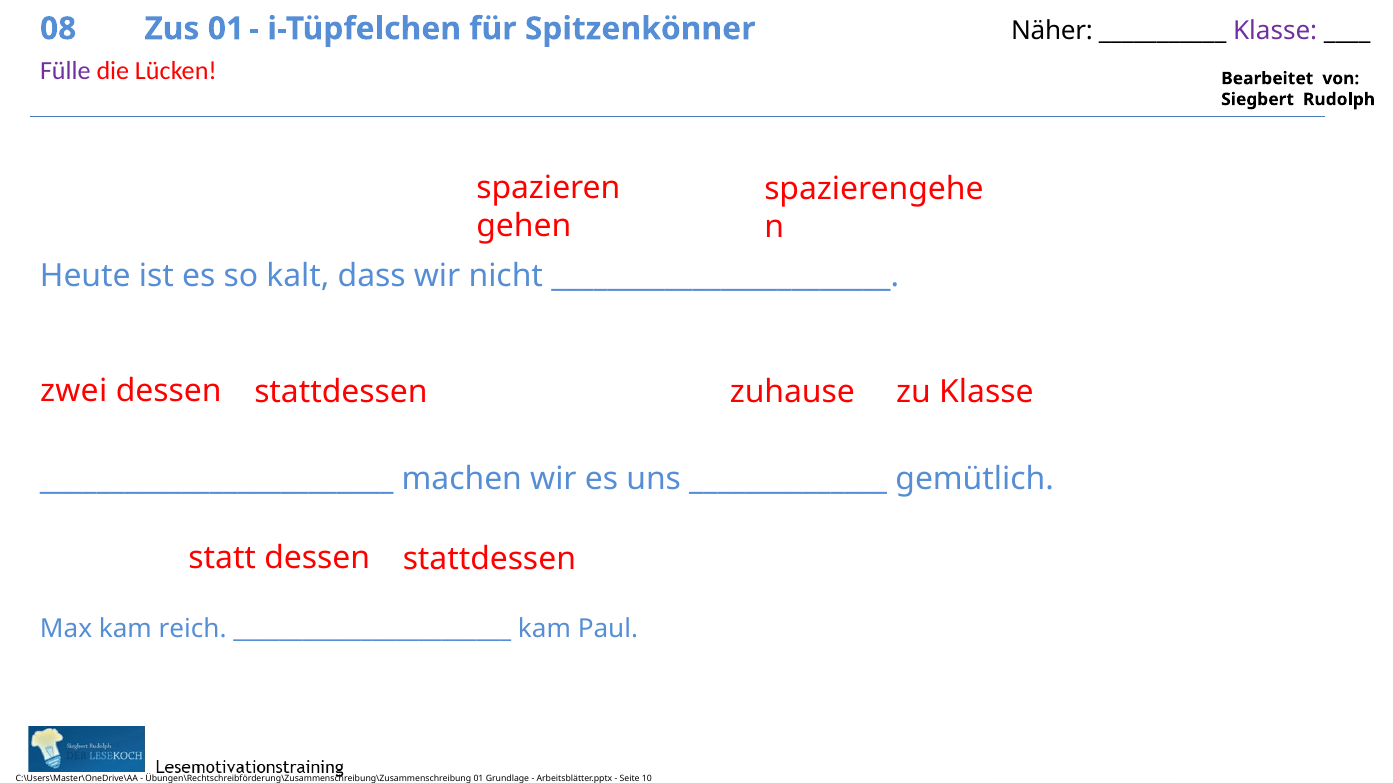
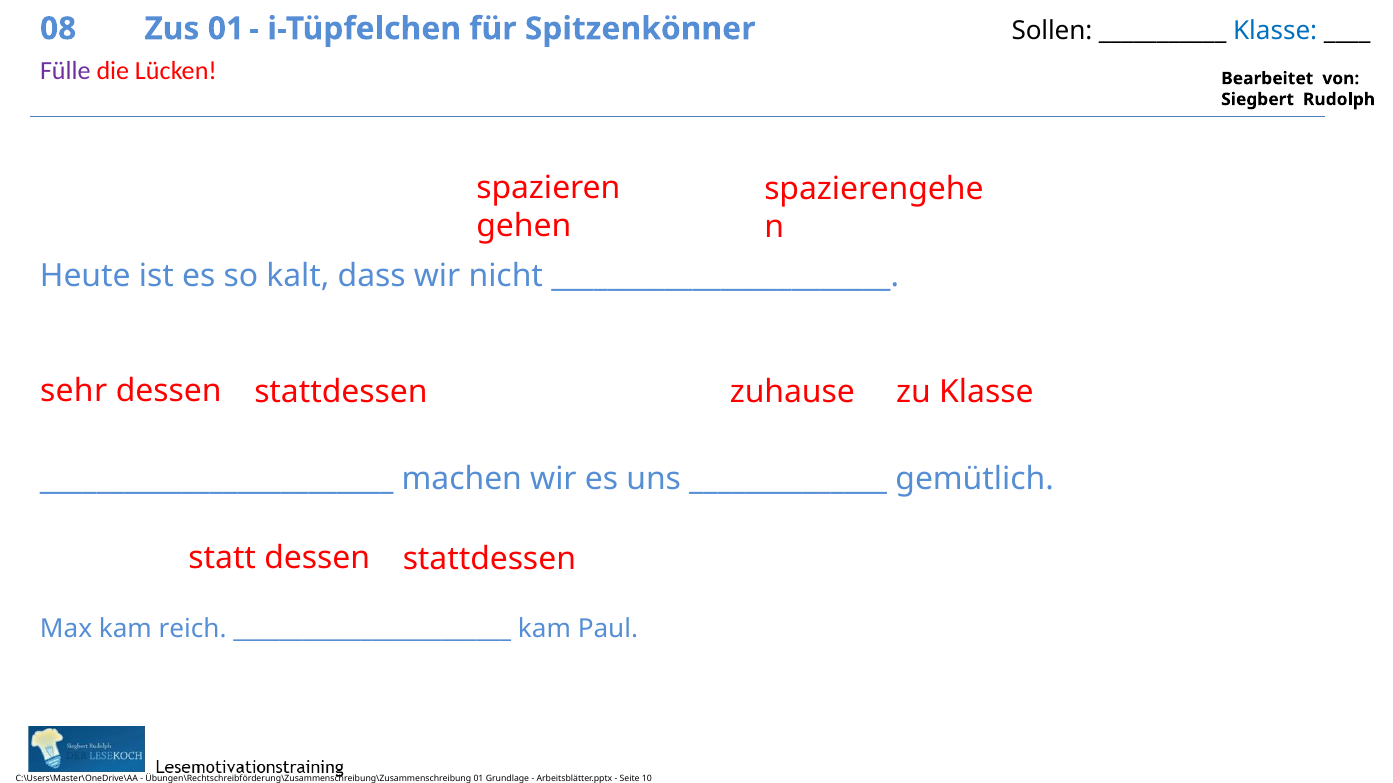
Näher: Näher -> Sollen
Klasse at (1275, 31) colour: purple -> blue
zwei: zwei -> sehr
